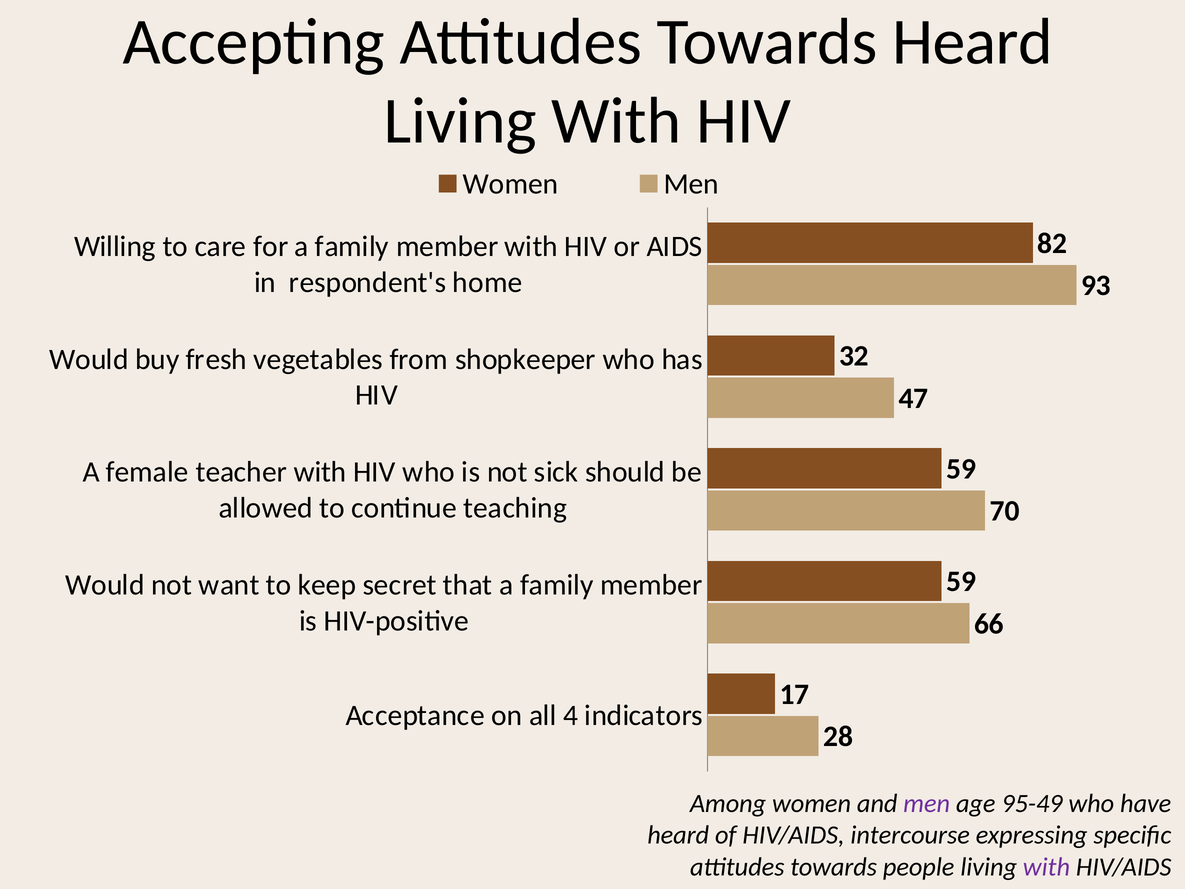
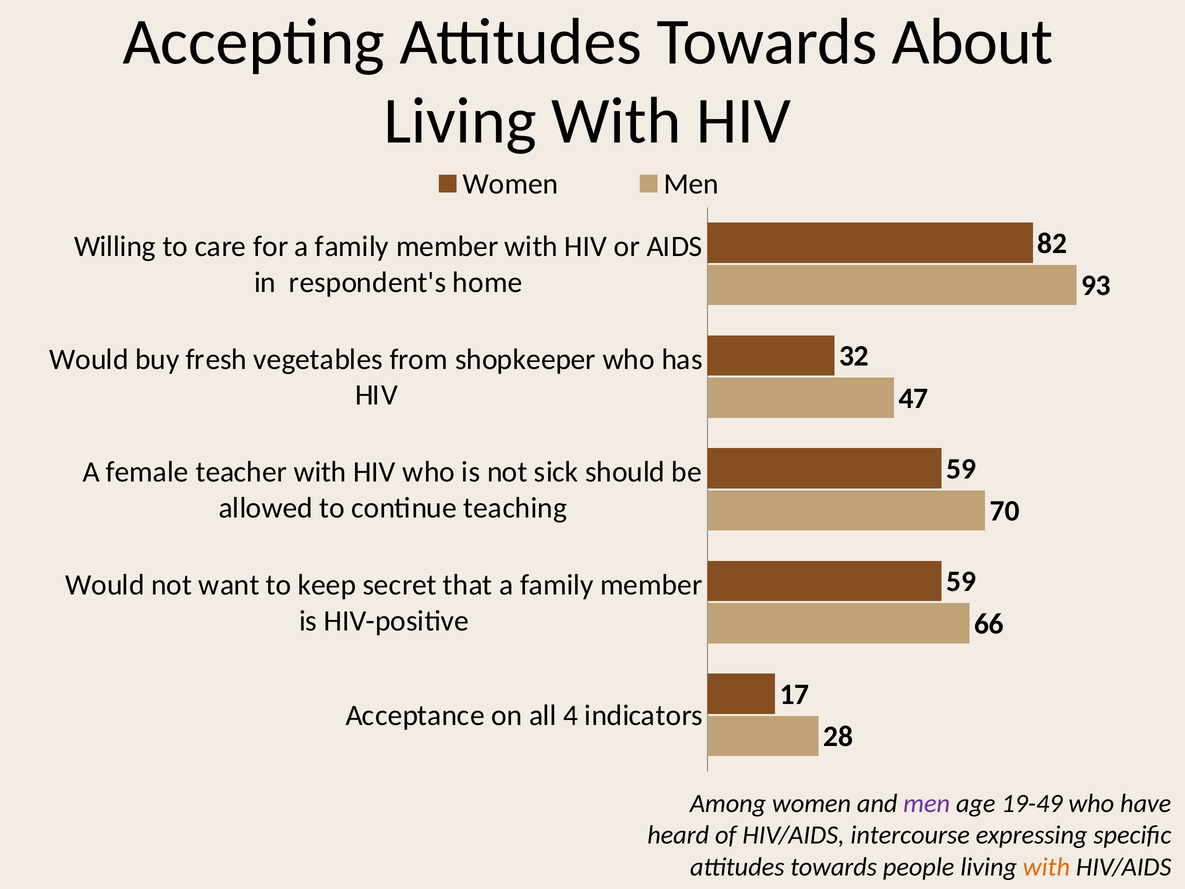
Towards Heard: Heard -> About
95-49: 95-49 -> 19-49
with at (1046, 867) colour: purple -> orange
